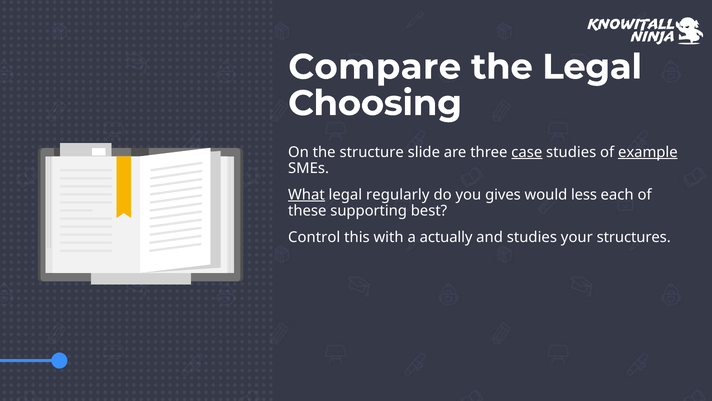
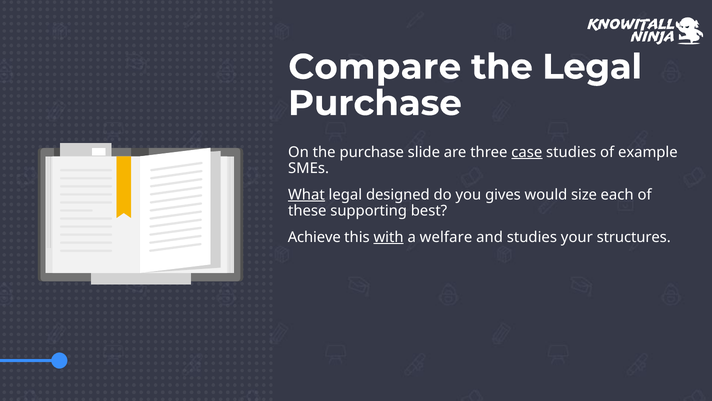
Choosing at (375, 103): Choosing -> Purchase
the structure: structure -> purchase
example underline: present -> none
regularly: regularly -> designed
less: less -> size
Control: Control -> Achieve
with underline: none -> present
actually: actually -> welfare
